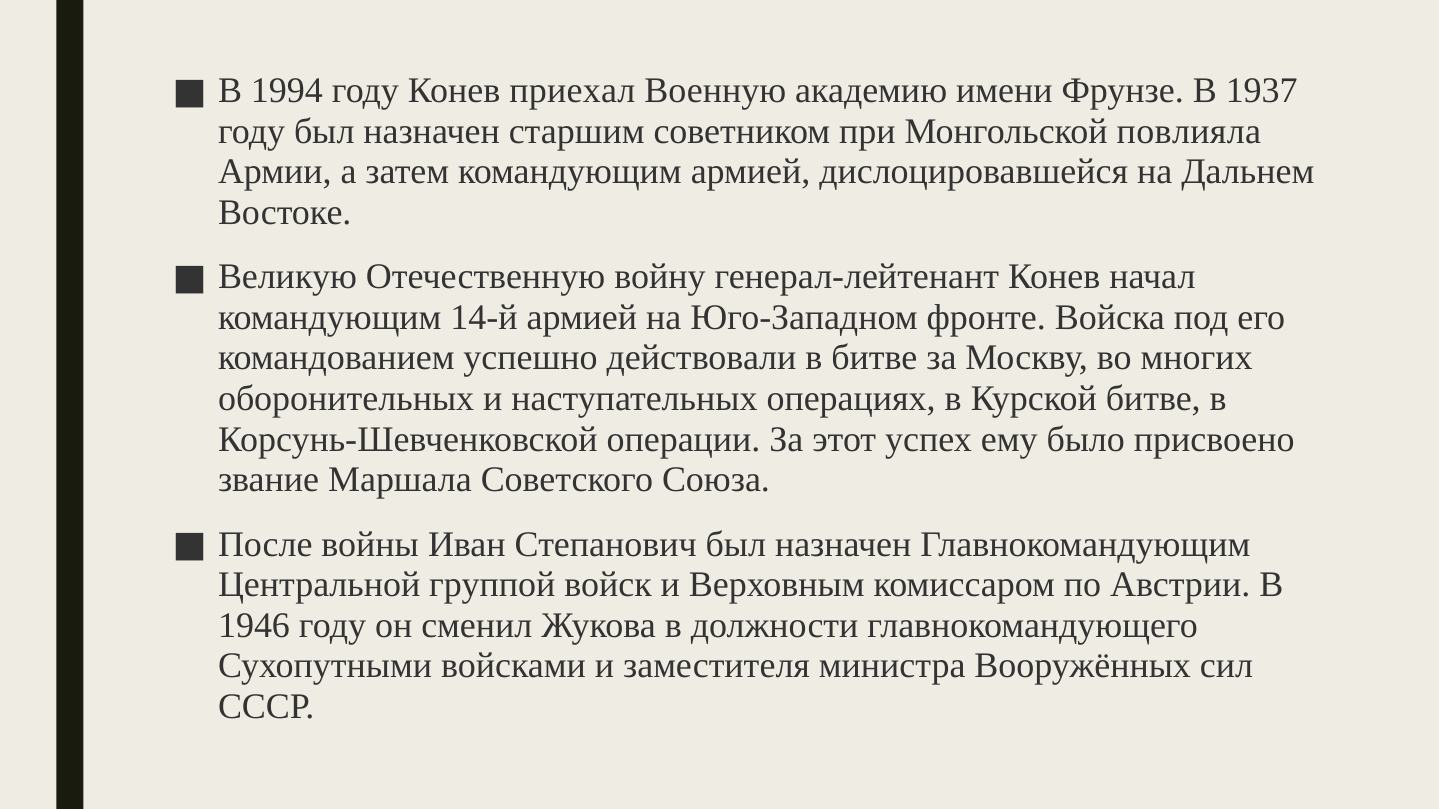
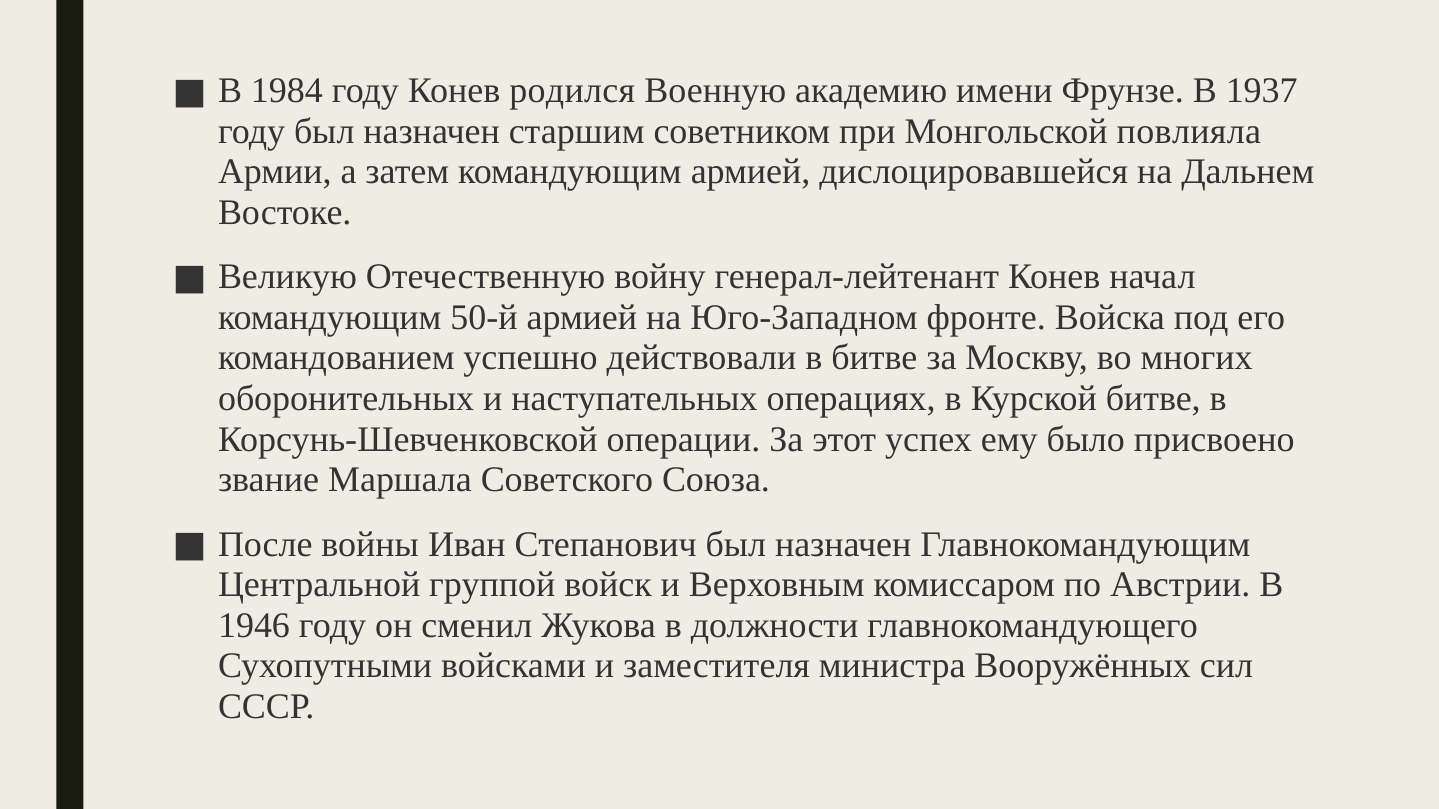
1994: 1994 -> 1984
приехал: приехал -> родился
14-й: 14-й -> 50-й
